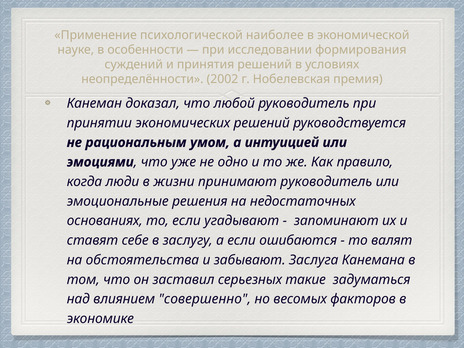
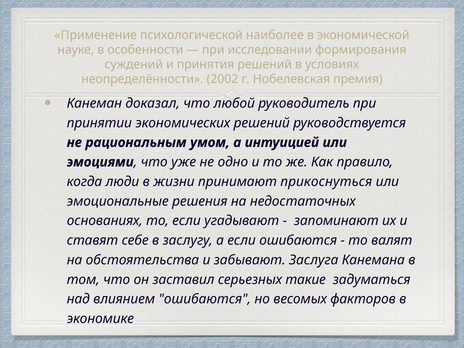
принимают руководитель: руководитель -> прикоснуться
влиянием совершенно: совершенно -> ошибаются
